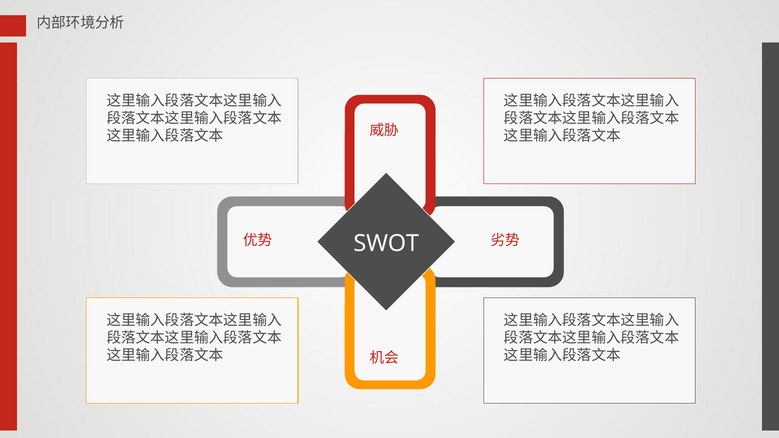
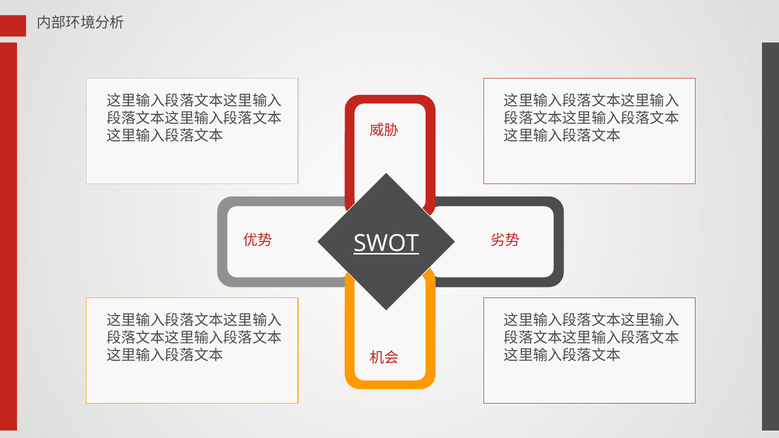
SWOT underline: none -> present
